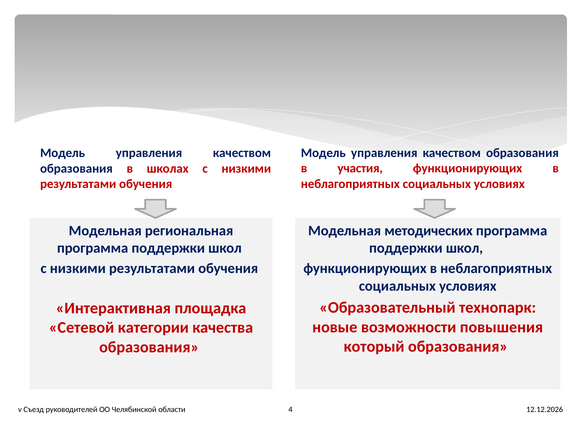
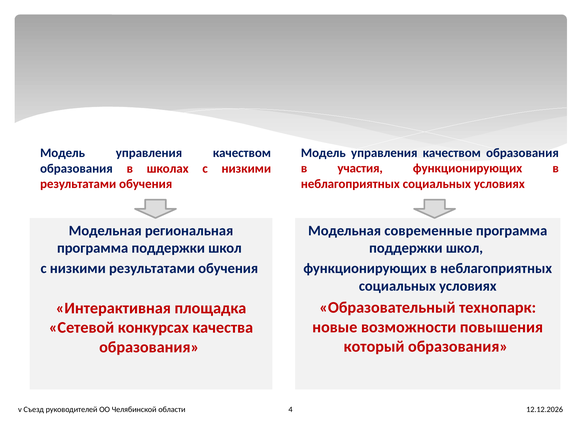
методических: методических -> современные
категории: категории -> конкурсах
